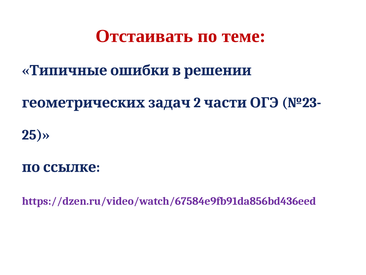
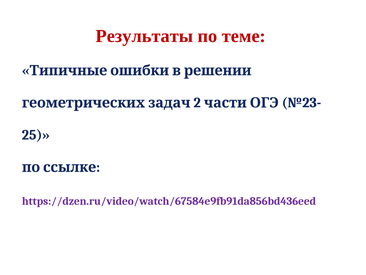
Отстаивать: Отстаивать -> Результаты
